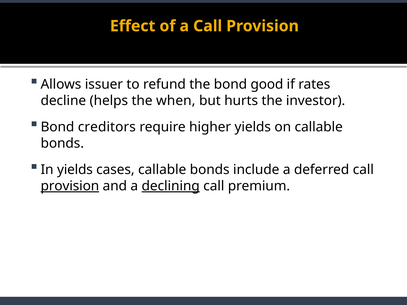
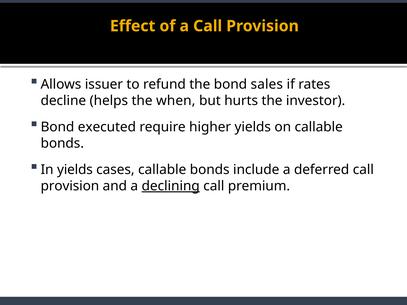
good: good -> sales
creditors: creditors -> executed
provision at (70, 186) underline: present -> none
